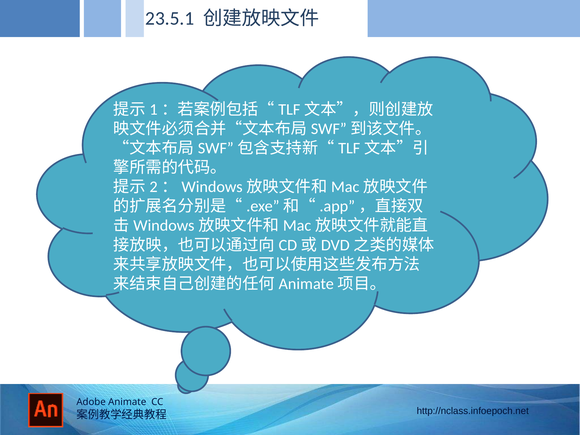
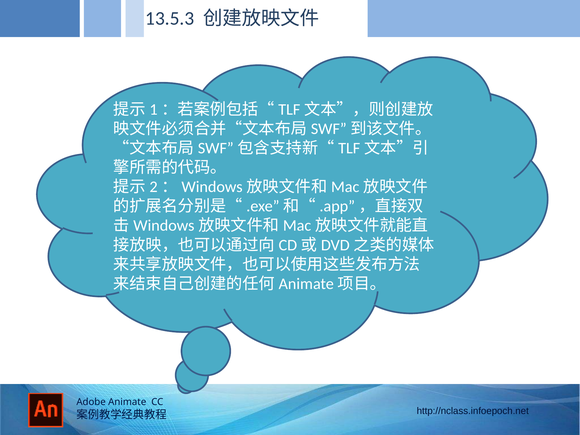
23.5.1: 23.5.1 -> 13.5.3
